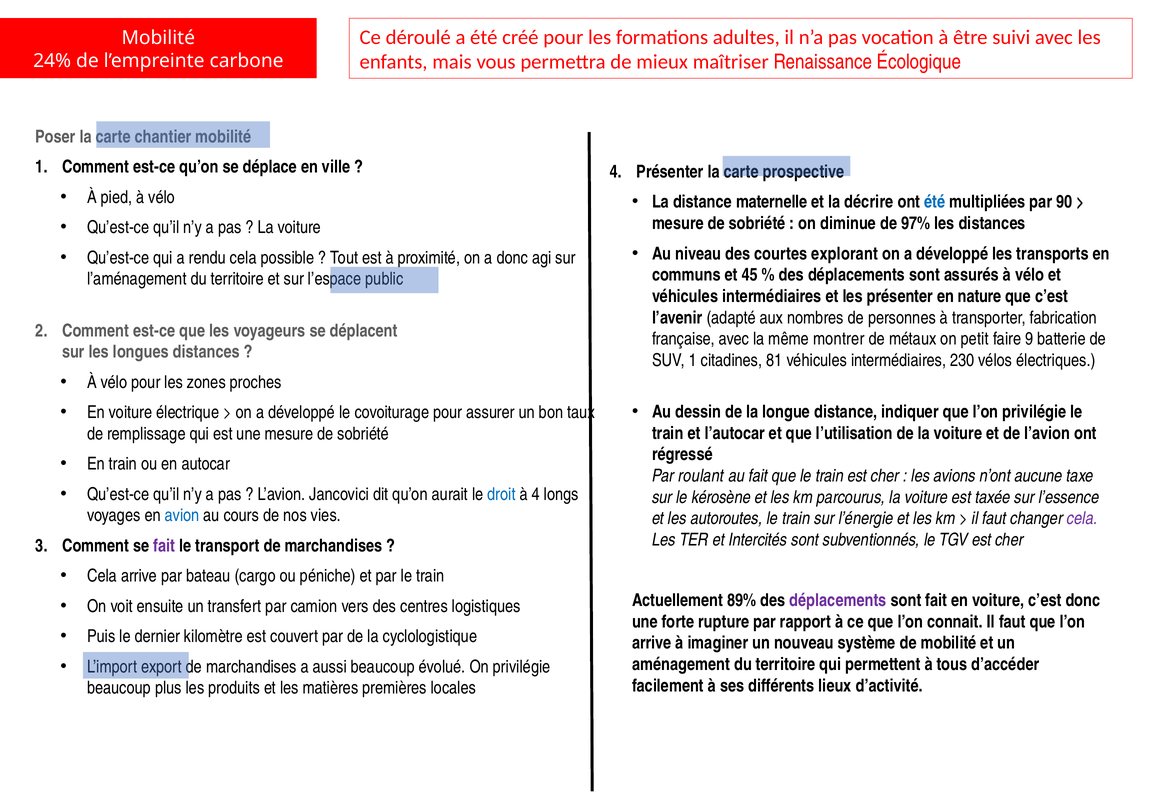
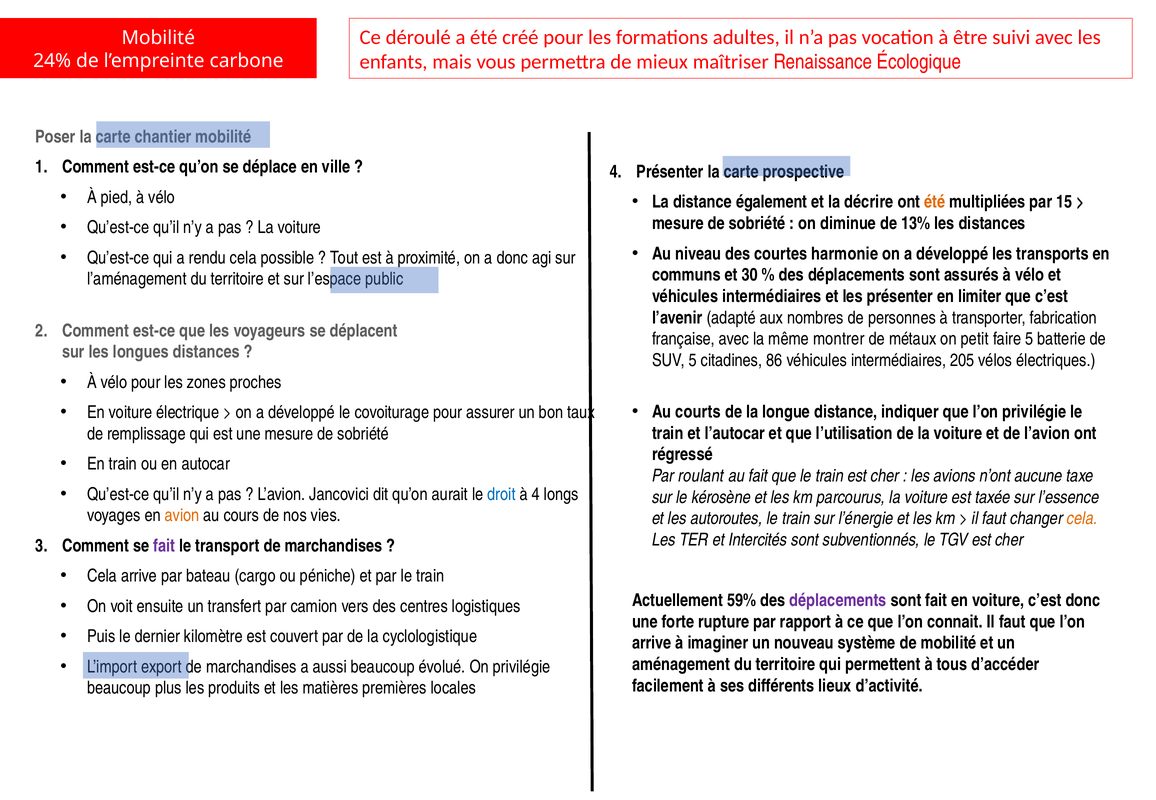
maternelle: maternelle -> également
été at (935, 202) colour: blue -> orange
90: 90 -> 15
97%: 97% -> 13%
explorant: explorant -> harmonie
45: 45 -> 30
nature: nature -> limiter
faire 9: 9 -> 5
SUV 1: 1 -> 5
81: 81 -> 86
230: 230 -> 205
dessin: dessin -> courts
avion colour: blue -> orange
cela at (1082, 519) colour: purple -> orange
89%: 89% -> 59%
